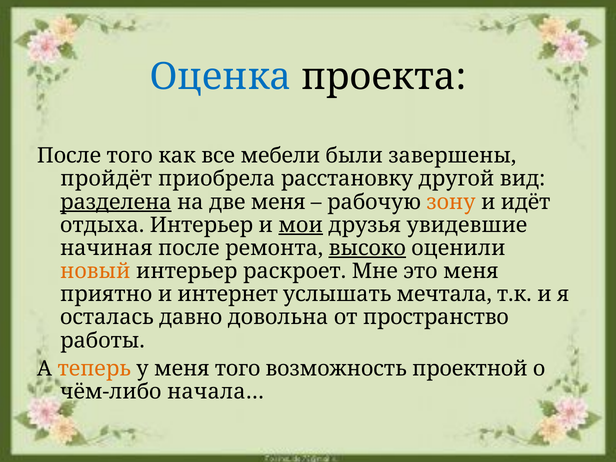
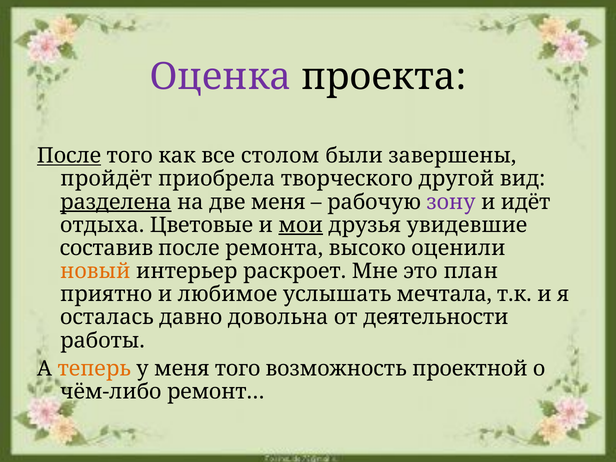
Оценка colour: blue -> purple
После at (69, 156) underline: none -> present
мебели: мебели -> столом
расстановку: расстановку -> творческого
зону colour: orange -> purple
отдыха Интерьер: Интерьер -> Цветовые
начиная: начиная -> составив
высоко underline: present -> none
это меня: меня -> план
интернет: интернет -> любимое
пространство: пространство -> деятельности
начала…: начала… -> ремонт…
